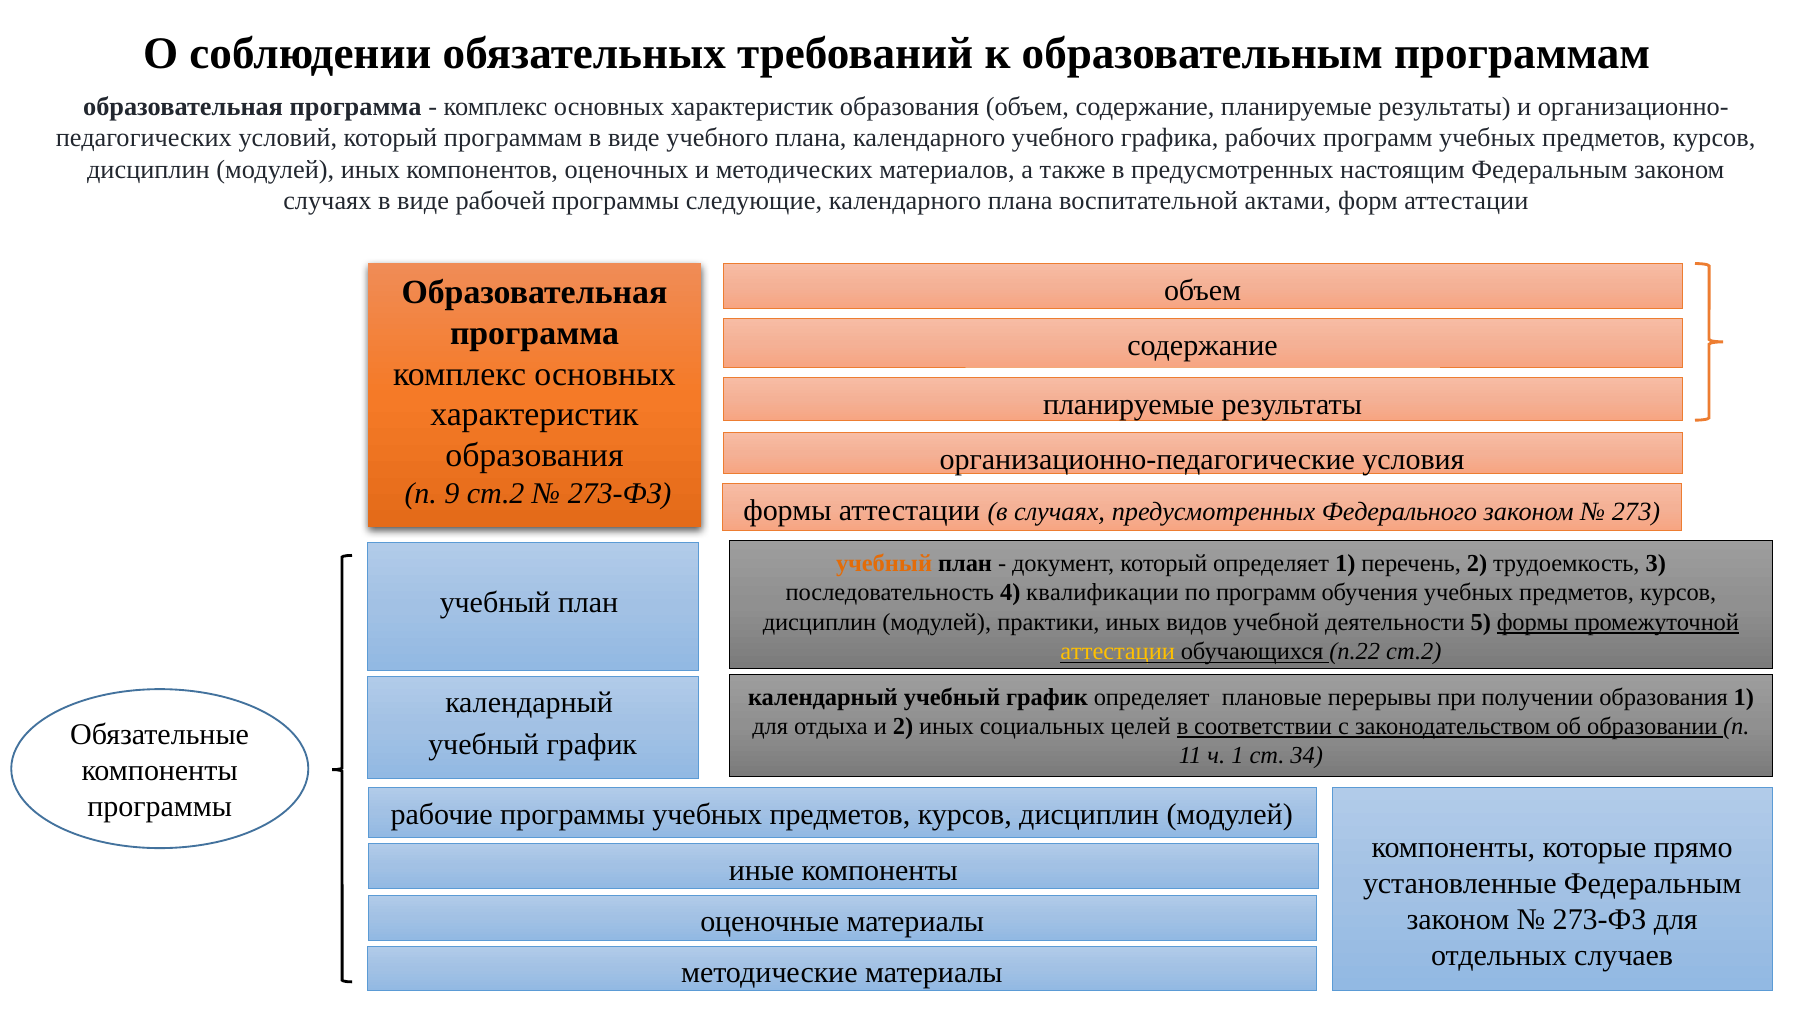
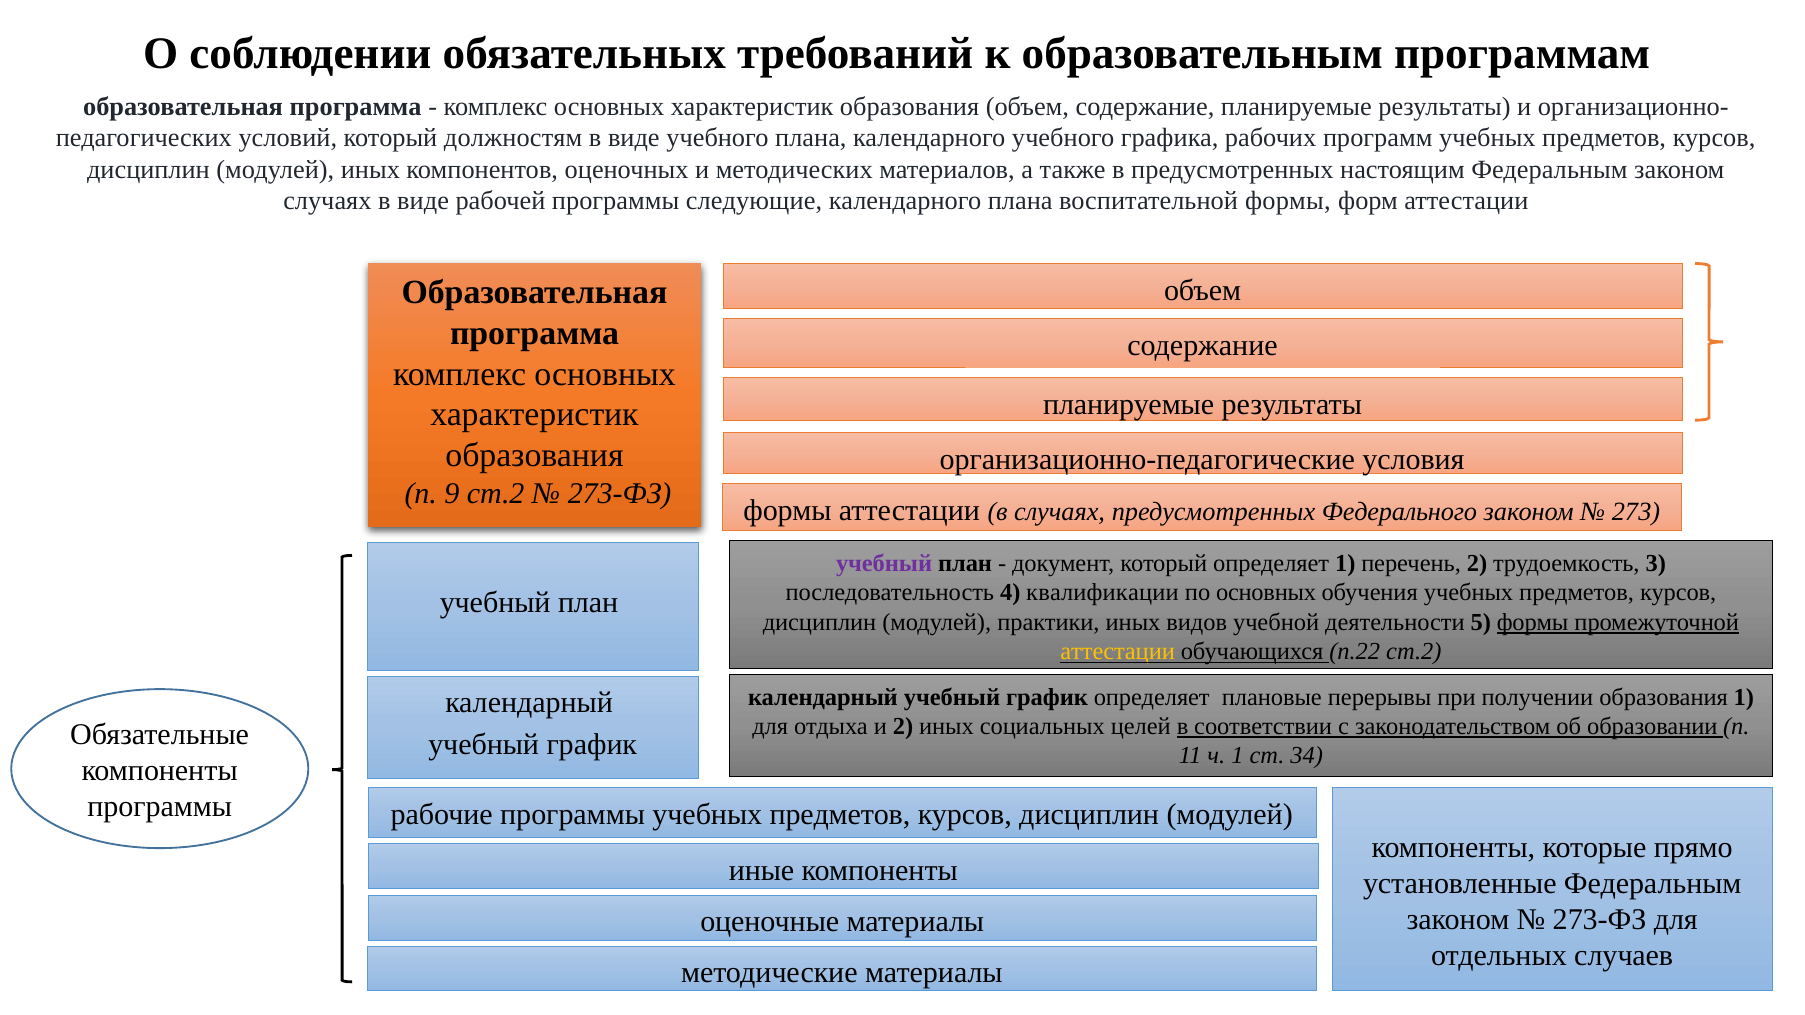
который программам: программам -> должностям
воспитательной актами: актами -> формы
учебный at (884, 563) colour: orange -> purple
по программ: программ -> основных
